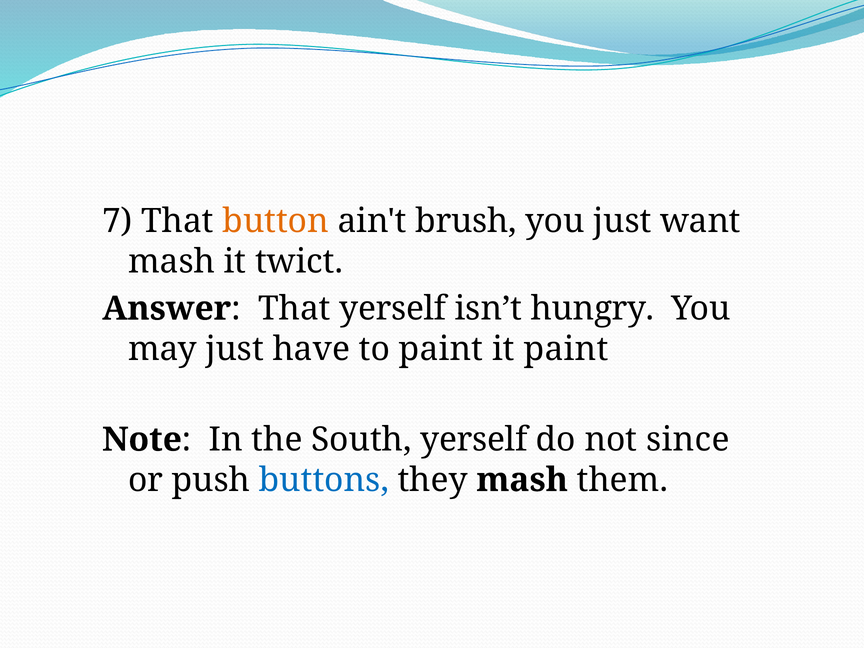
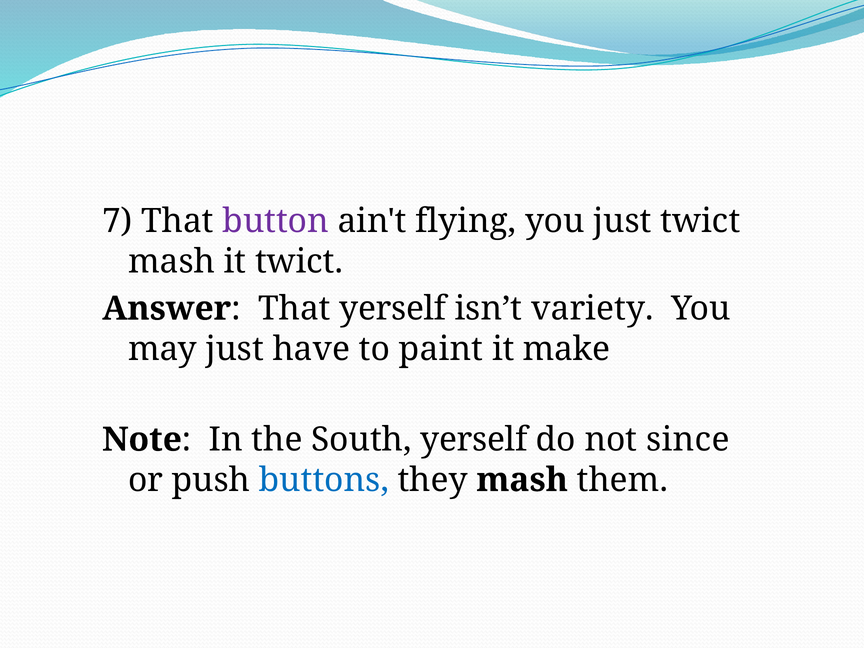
button colour: orange -> purple
brush: brush -> flying
just want: want -> twict
hungry: hungry -> variety
it paint: paint -> make
